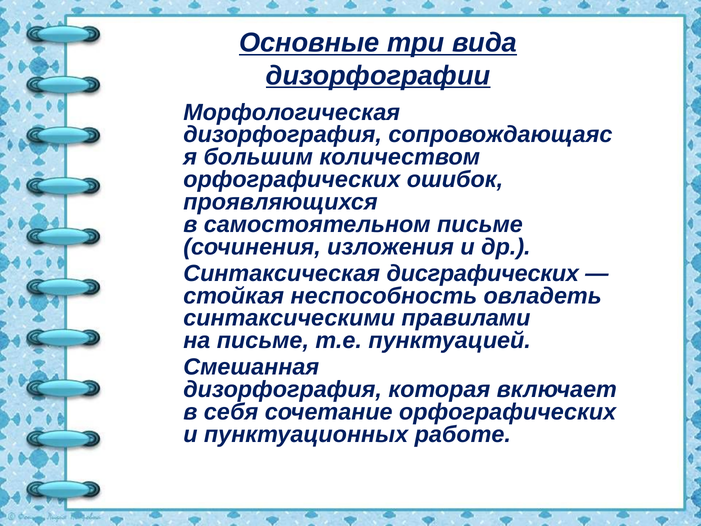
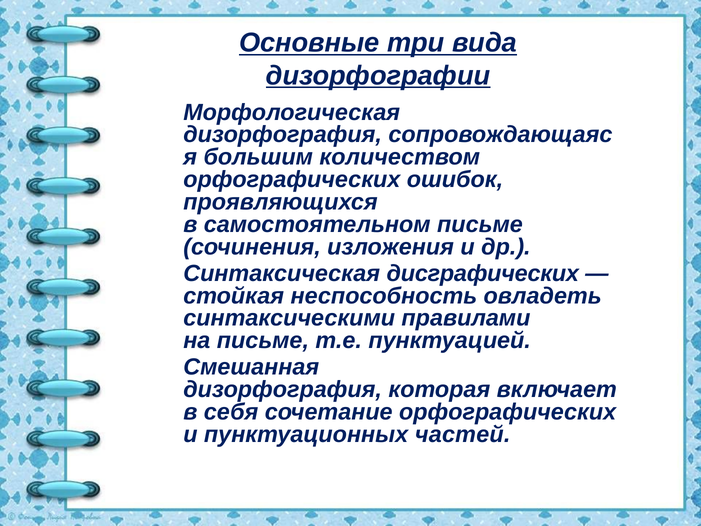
работе: работе -> частей
